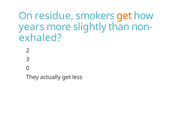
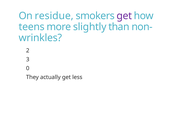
get at (124, 16) colour: orange -> purple
years: years -> teens
exhaled: exhaled -> wrinkles
